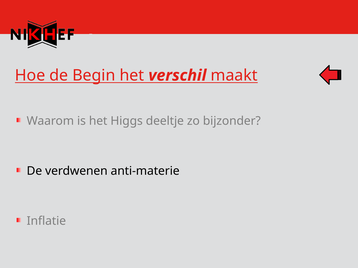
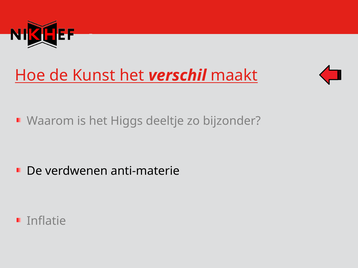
Begin: Begin -> Kunst
